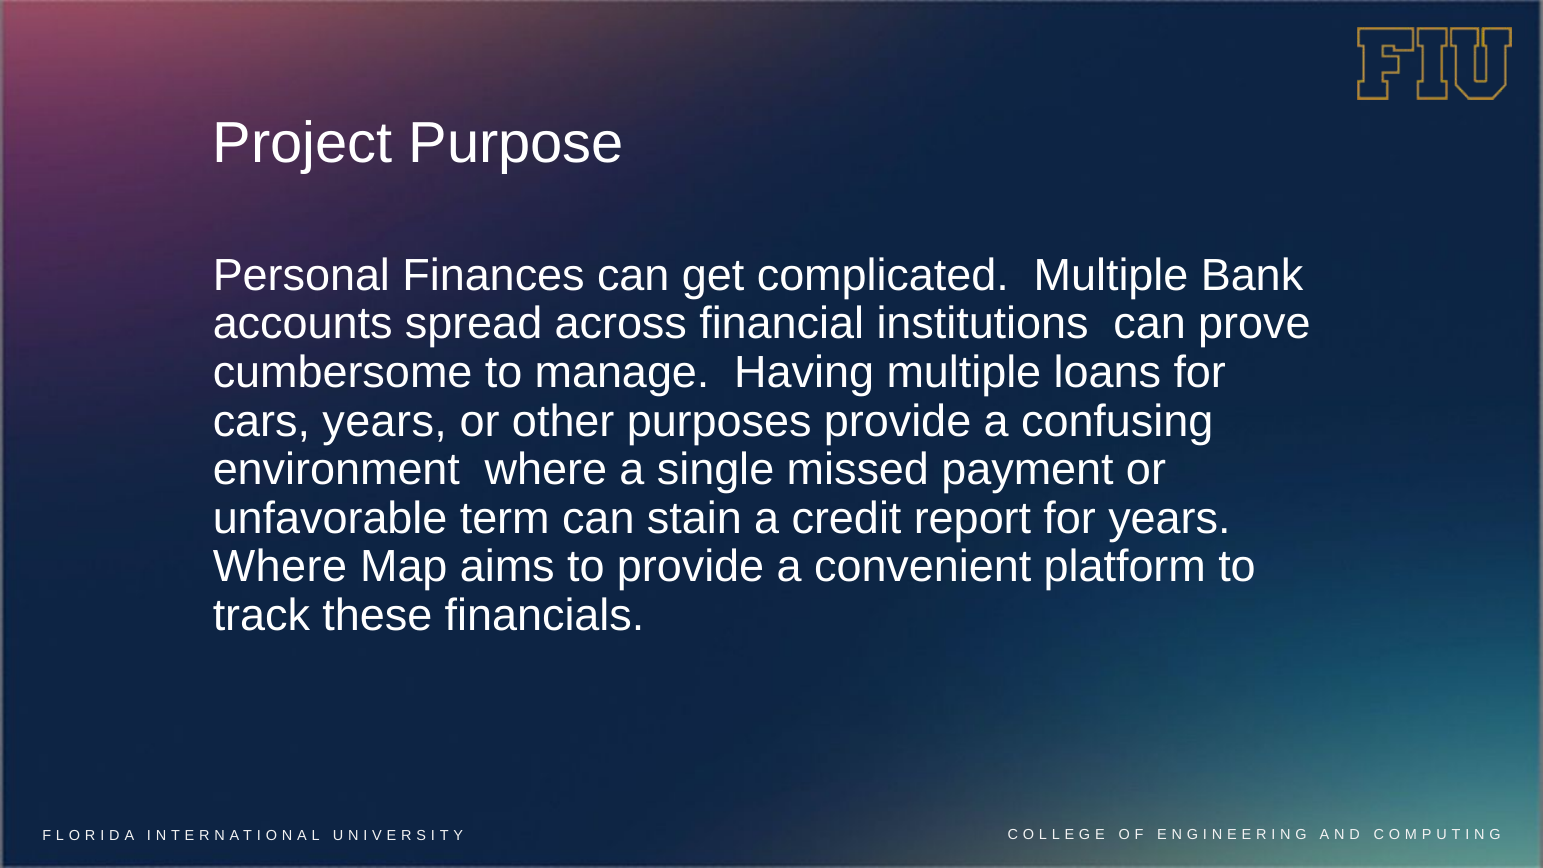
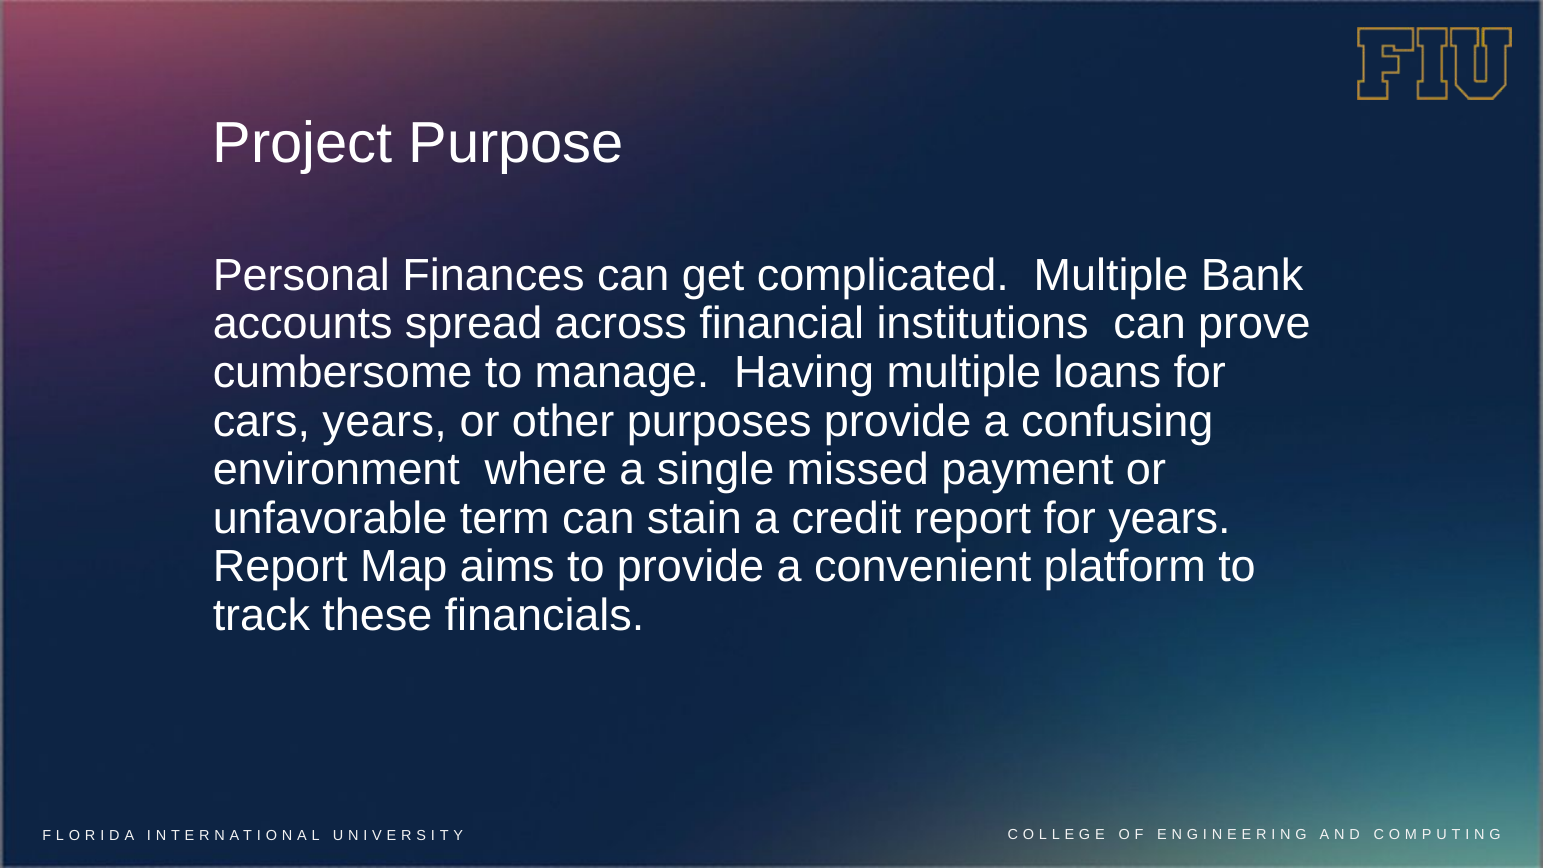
Where at (280, 567): Where -> Report
